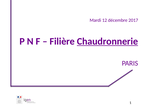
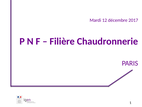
Chaudronnerie underline: present -> none
